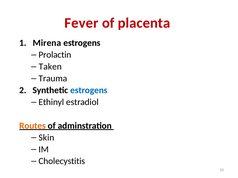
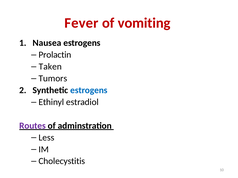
placenta: placenta -> vomiting
Mirena: Mirena -> Nausea
Trauma: Trauma -> Tumors
Routes colour: orange -> purple
Skin: Skin -> Less
